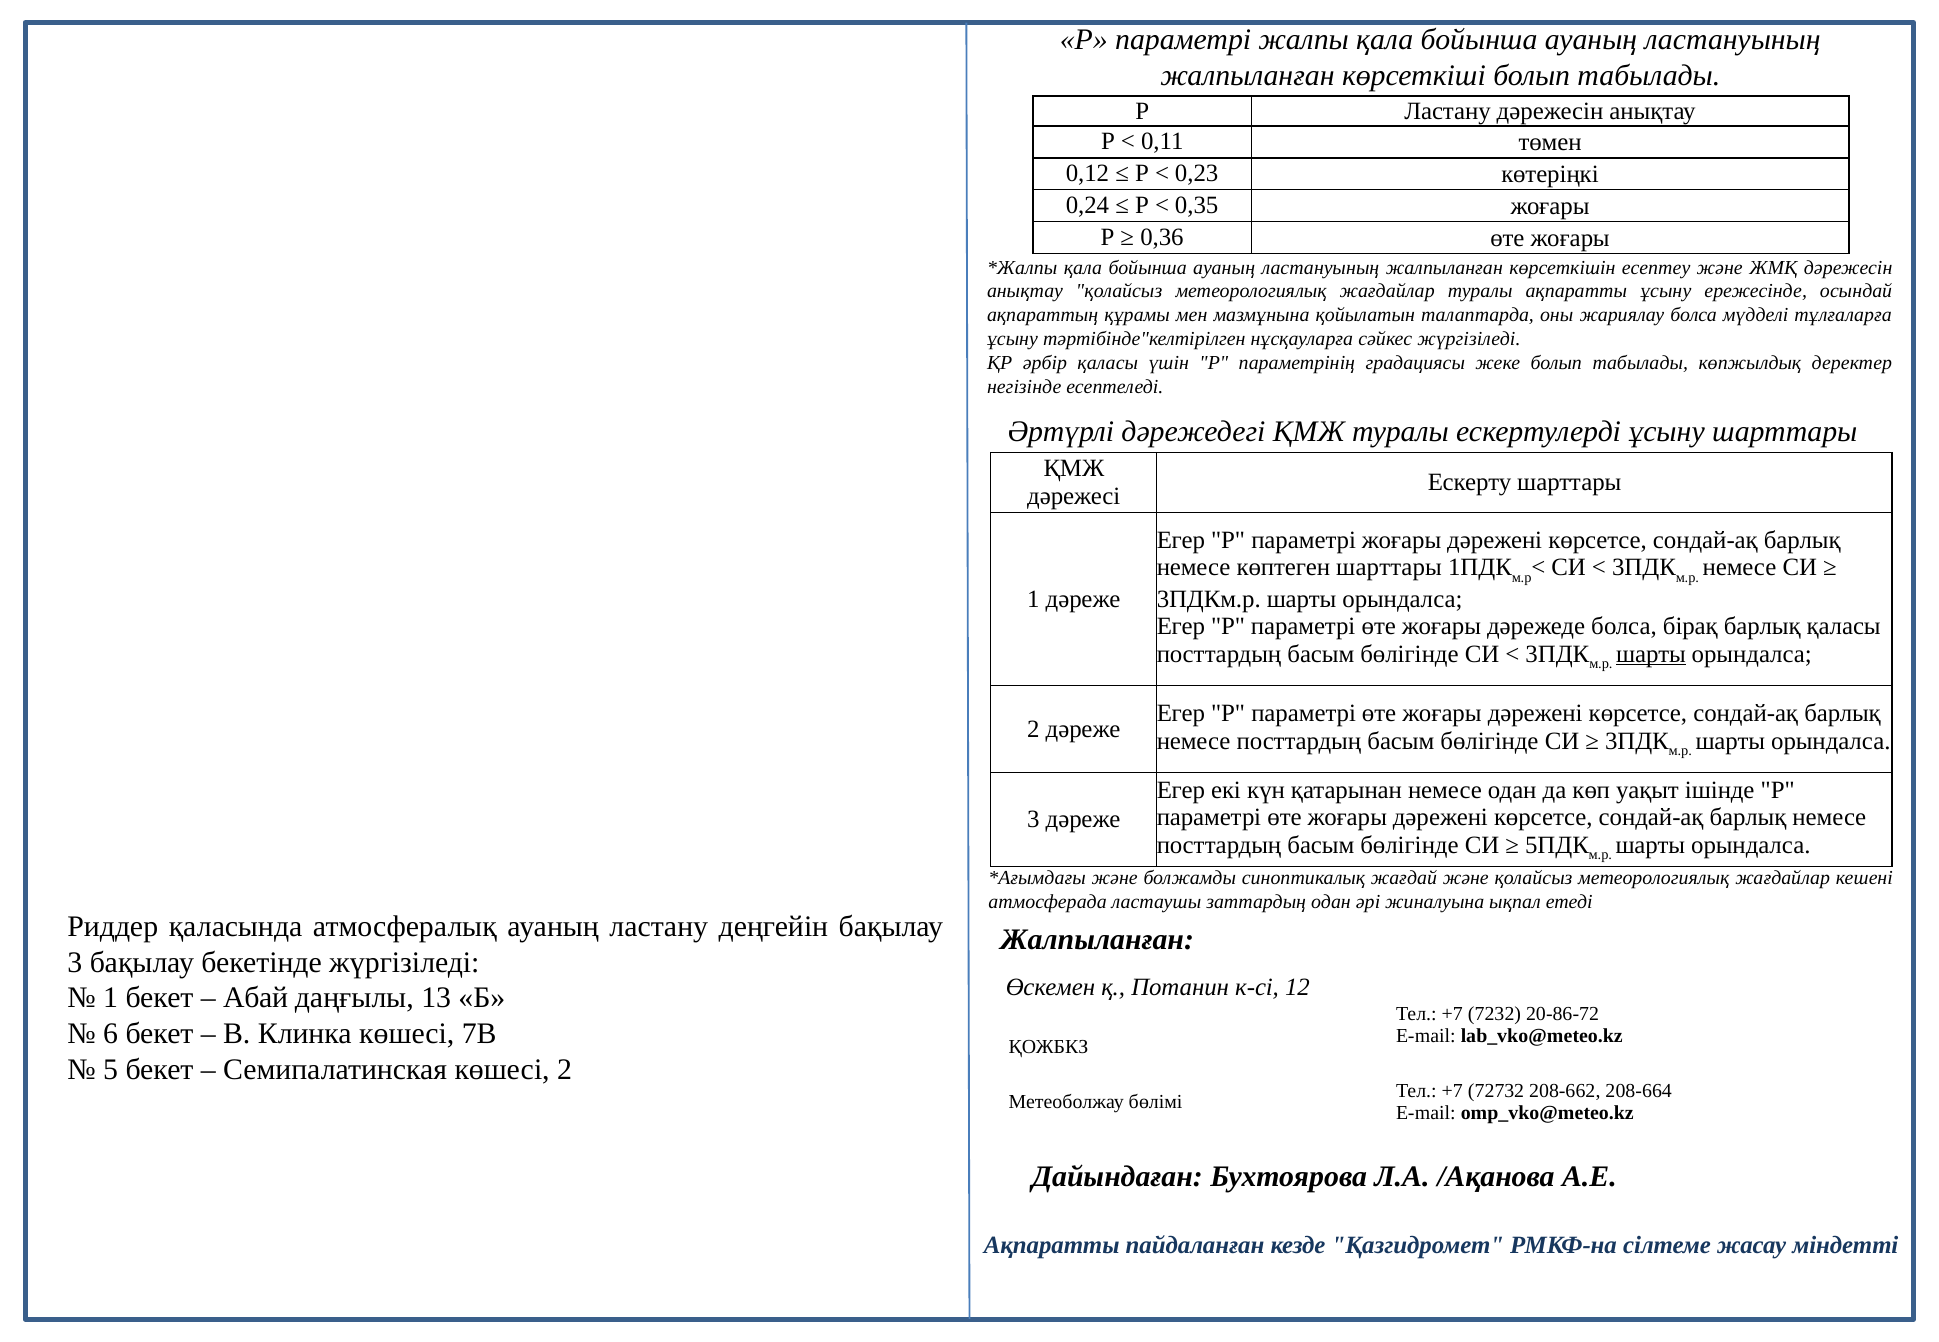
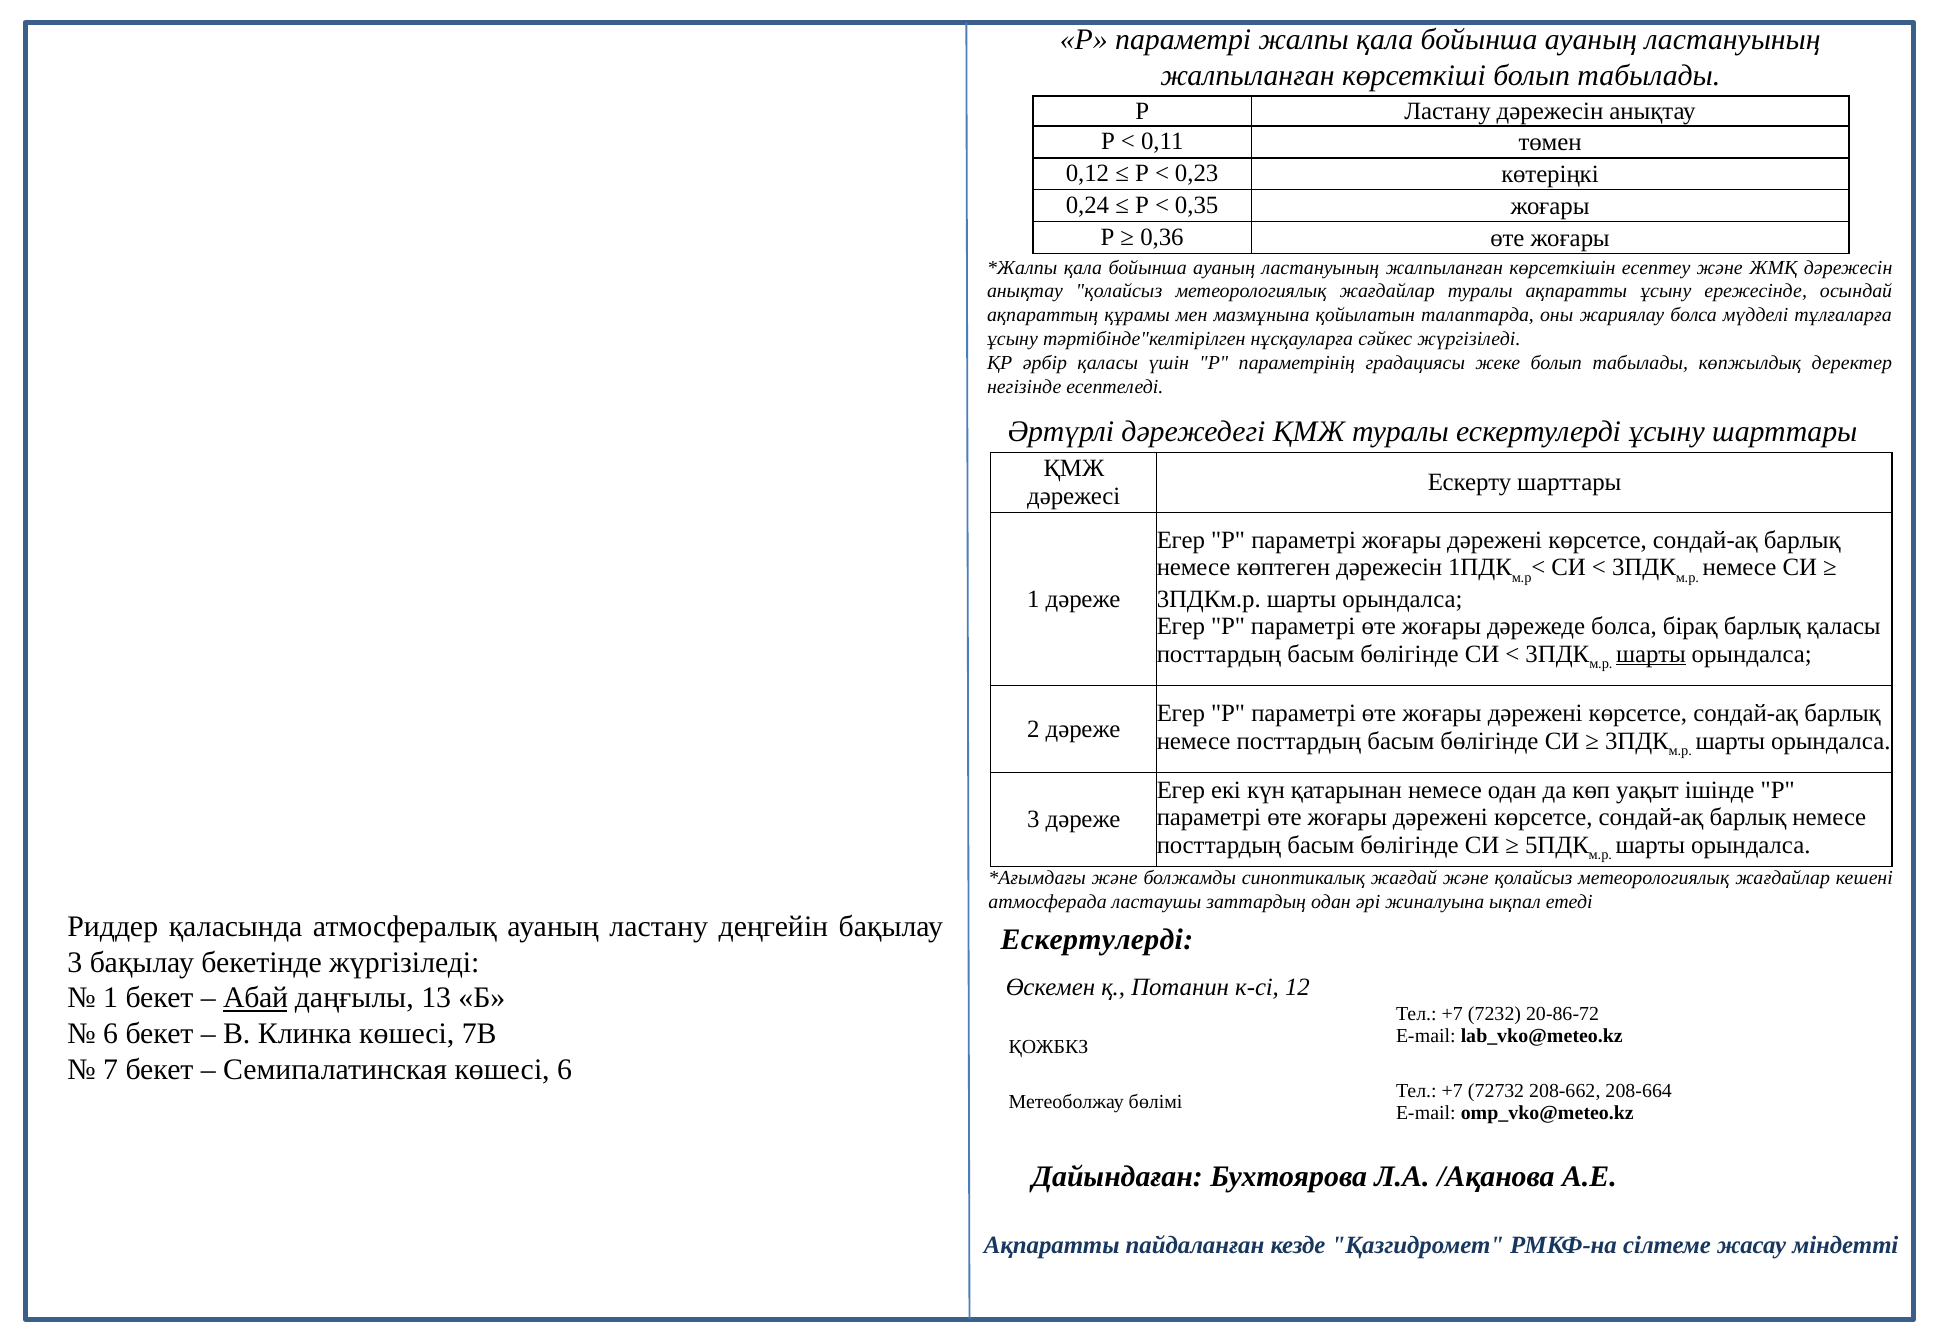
көптеген шарттары: шарттары -> дәрежесін
Жалпыланған at (1097, 940): Жалпыланған -> Ескертулерді
Абай underline: none -> present
5: 5 -> 7
көшесі 2: 2 -> 6
